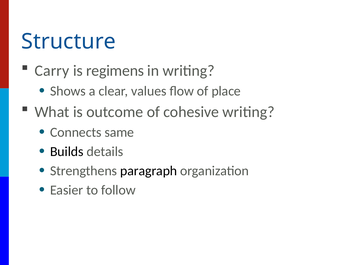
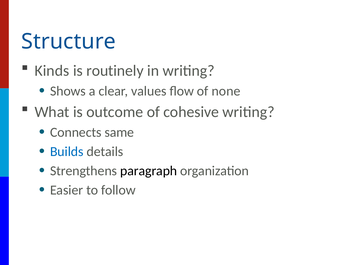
Carry: Carry -> Kinds
regimens: regimens -> routinely
place: place -> none
Builds colour: black -> blue
